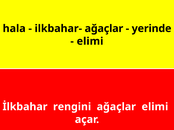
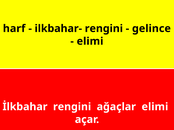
hala: hala -> harf
ilkbahar- ağaçlar: ağaçlar -> rengini
yerinde: yerinde -> gelince
